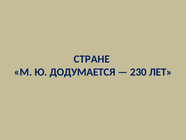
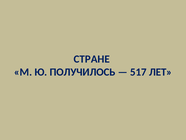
ДОДУМАЕТСЯ: ДОДУМАЕТСЯ -> ПОЛУЧИЛОСЬ
230: 230 -> 517
